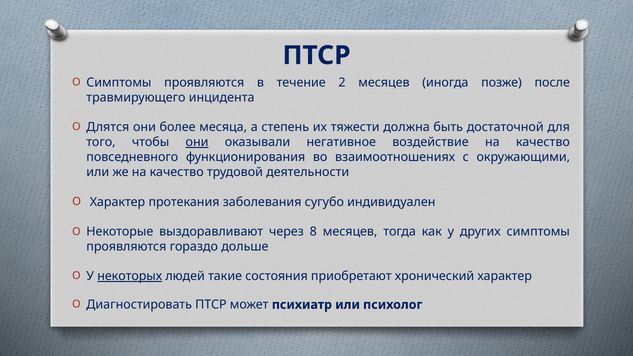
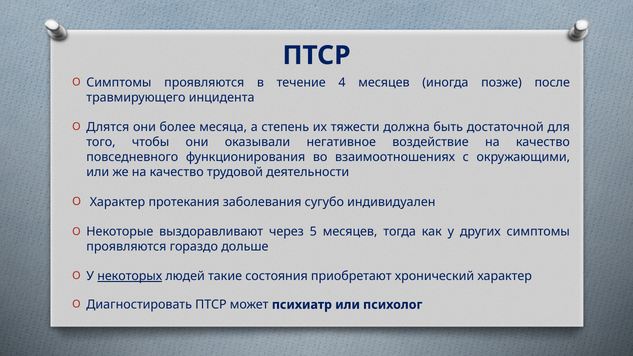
2: 2 -> 4
они at (197, 142) underline: present -> none
8: 8 -> 5
